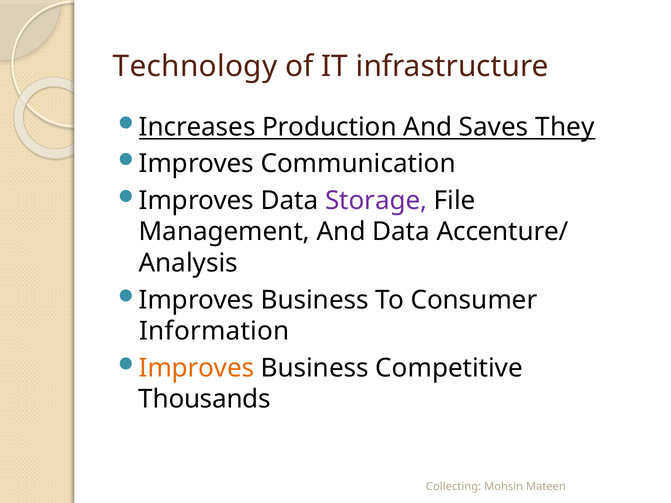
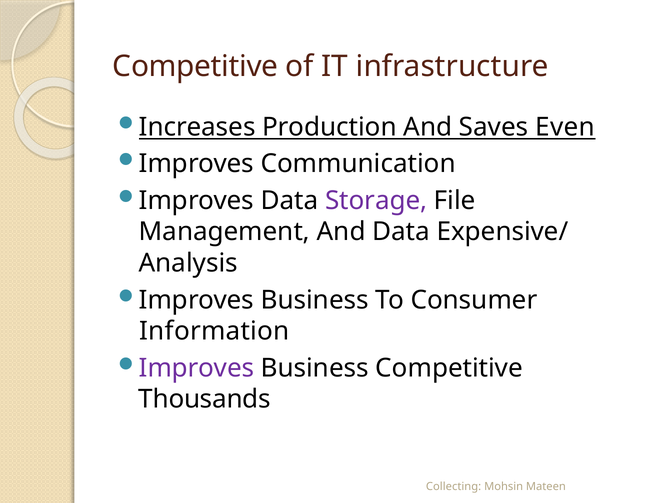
Technology at (195, 66): Technology -> Competitive
They: They -> Even
Accenture/: Accenture/ -> Expensive/
Improves at (197, 368) colour: orange -> purple
